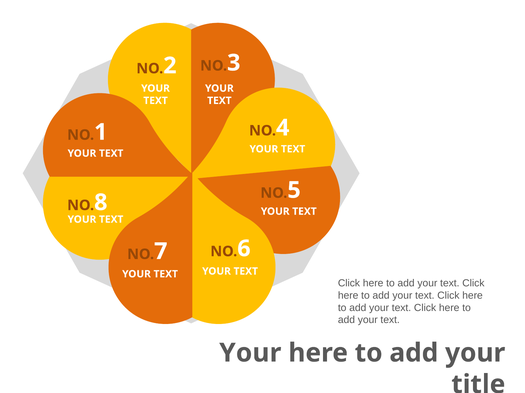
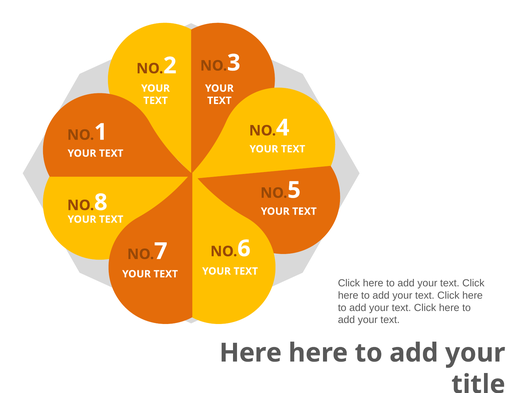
Your at (250, 354): Your -> Here
